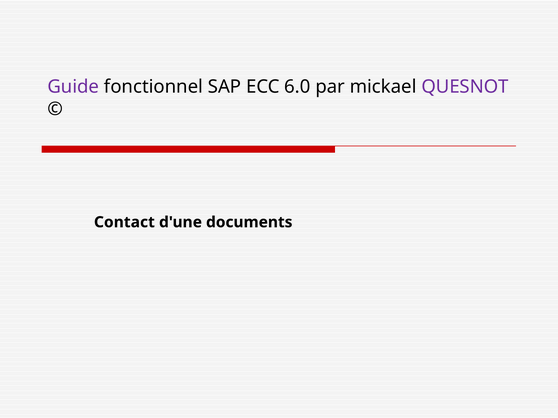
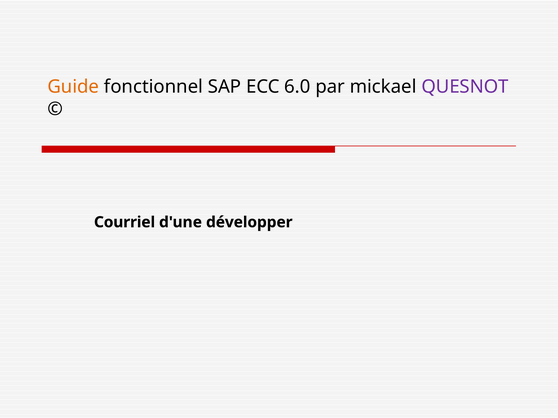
Guide colour: purple -> orange
Contact: Contact -> Courriel
documents: documents -> développer
